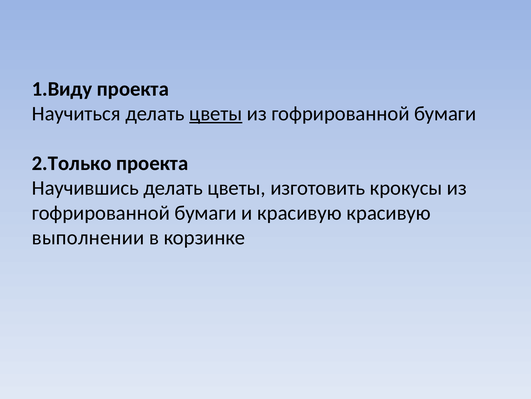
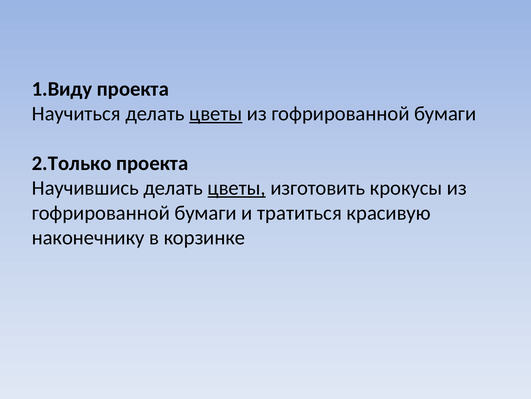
цветы at (237, 188) underline: none -> present
и красивую: красивую -> тратиться
выполнении: выполнении -> наконечнику
